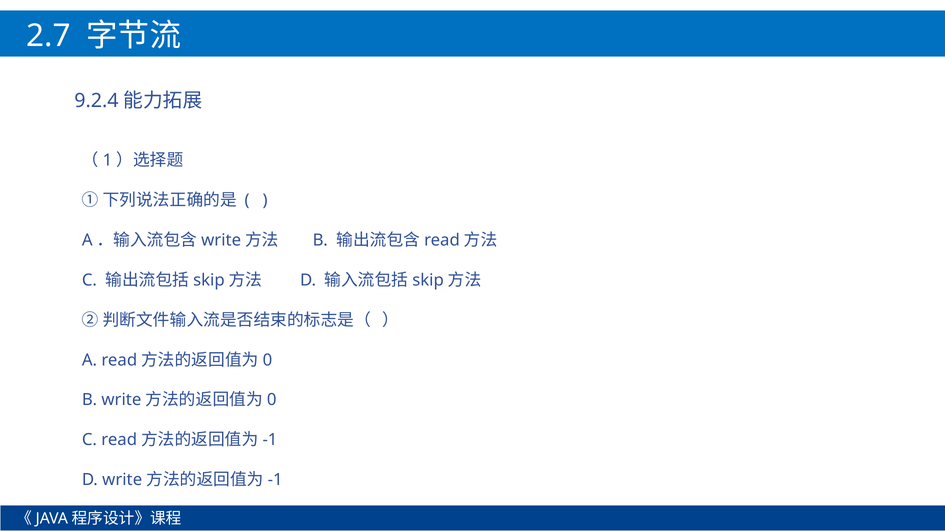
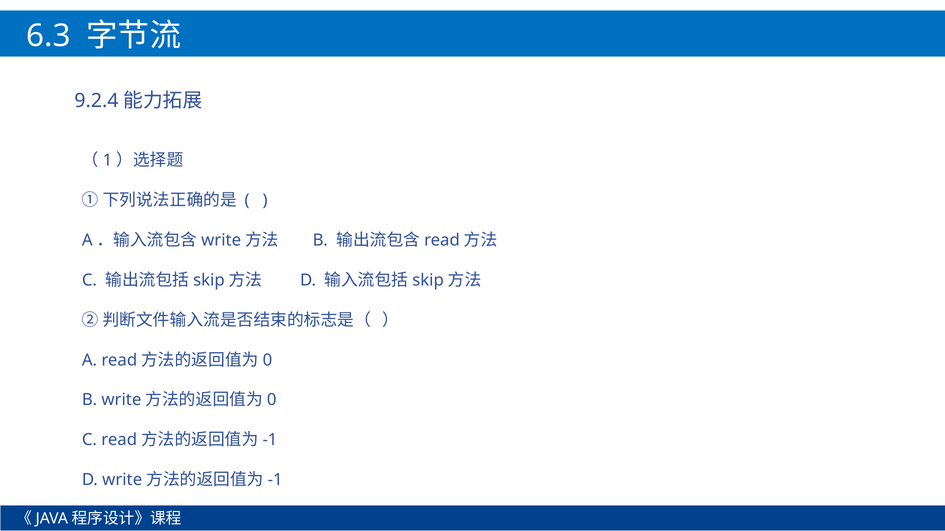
2.7: 2.7 -> 6.3
